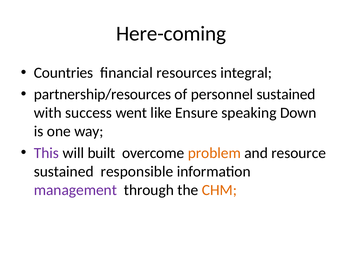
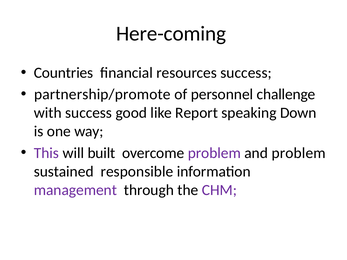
resources integral: integral -> success
partnership/resources: partnership/resources -> partnership/promote
personnel sustained: sustained -> challenge
went: went -> good
Ensure: Ensure -> Report
problem at (214, 153) colour: orange -> purple
and resource: resource -> problem
CHM colour: orange -> purple
